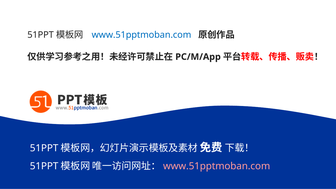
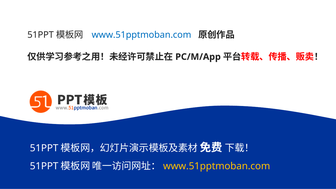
www.51pptmoban.com at (217, 166) colour: pink -> yellow
